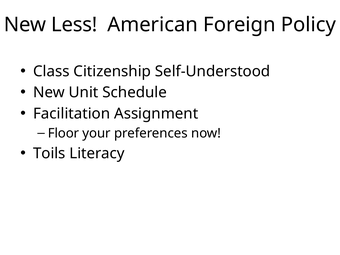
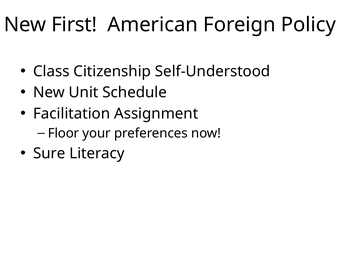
Less: Less -> First
Toils: Toils -> Sure
